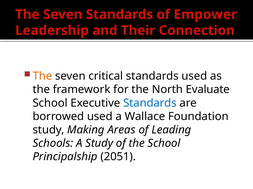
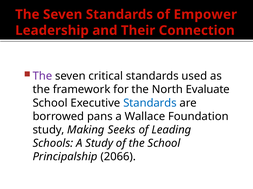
The at (42, 76) colour: orange -> purple
borrowed used: used -> pans
Areas: Areas -> Seeks
2051: 2051 -> 2066
